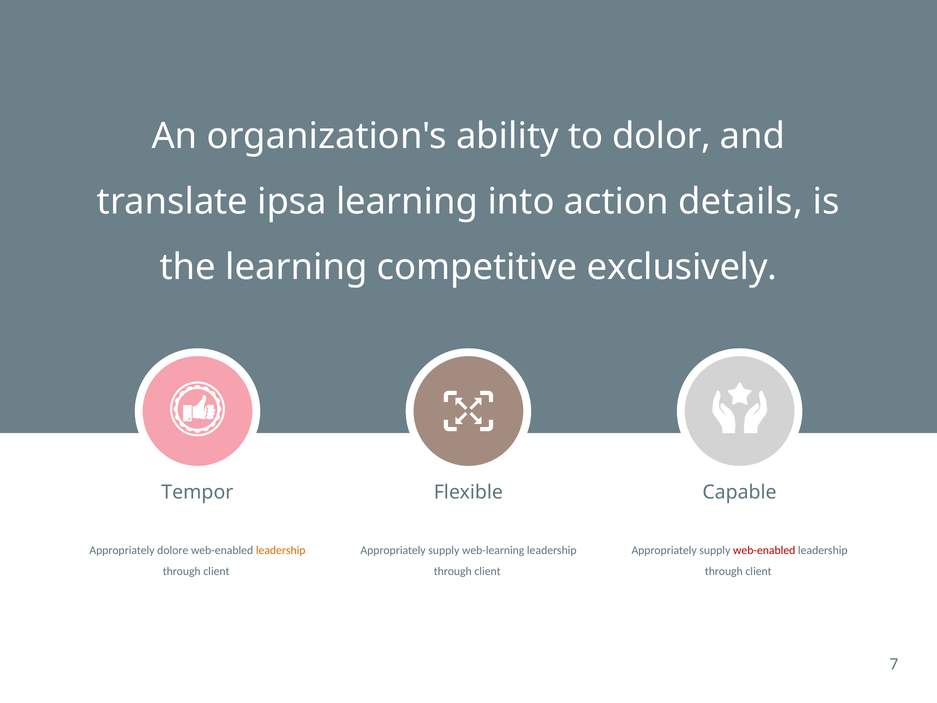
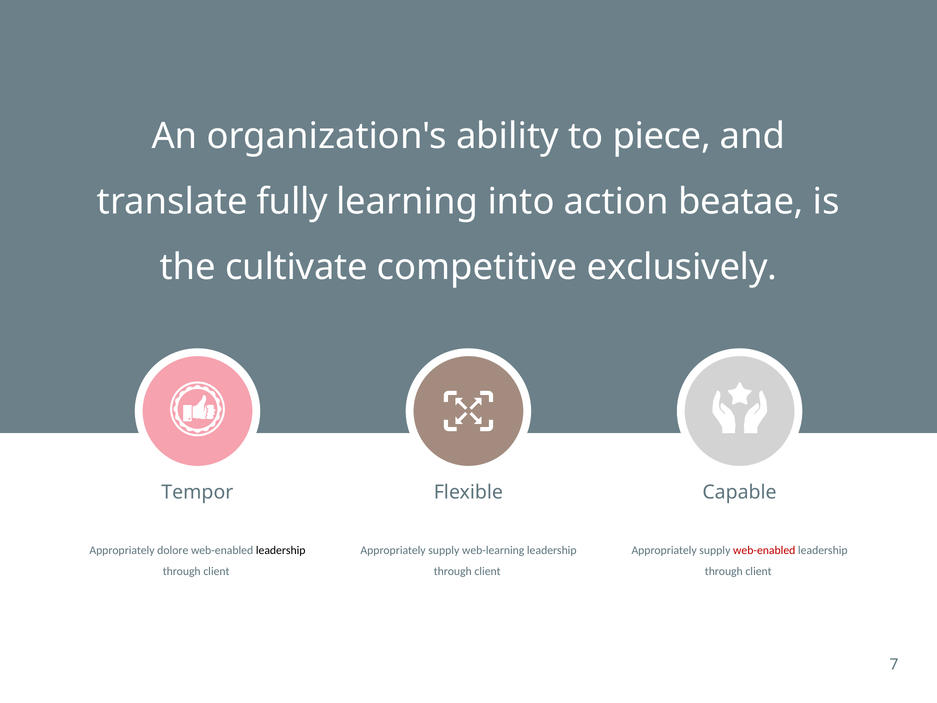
dolor: dolor -> piece
ipsa: ipsa -> fully
details: details -> beatae
the learning: learning -> cultivate
leadership at (281, 550) colour: orange -> black
